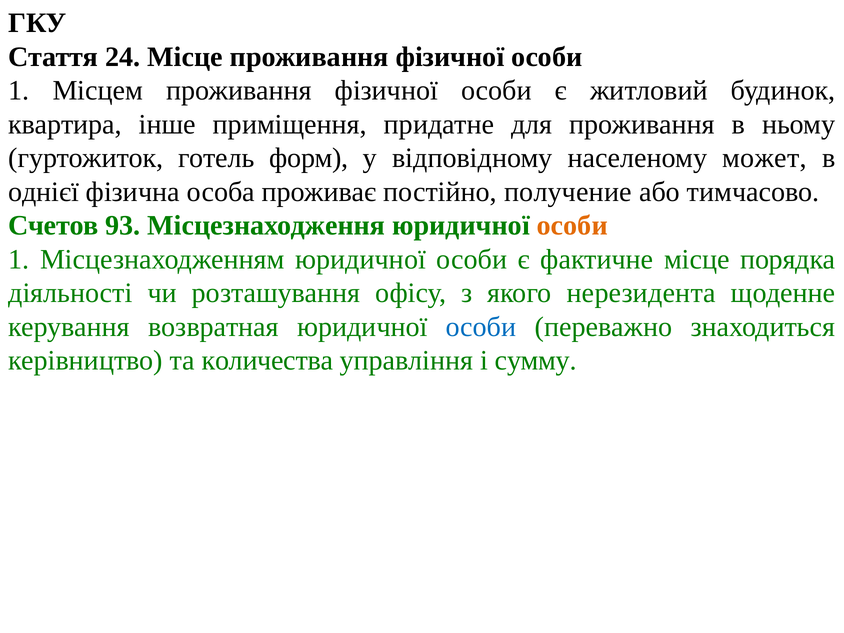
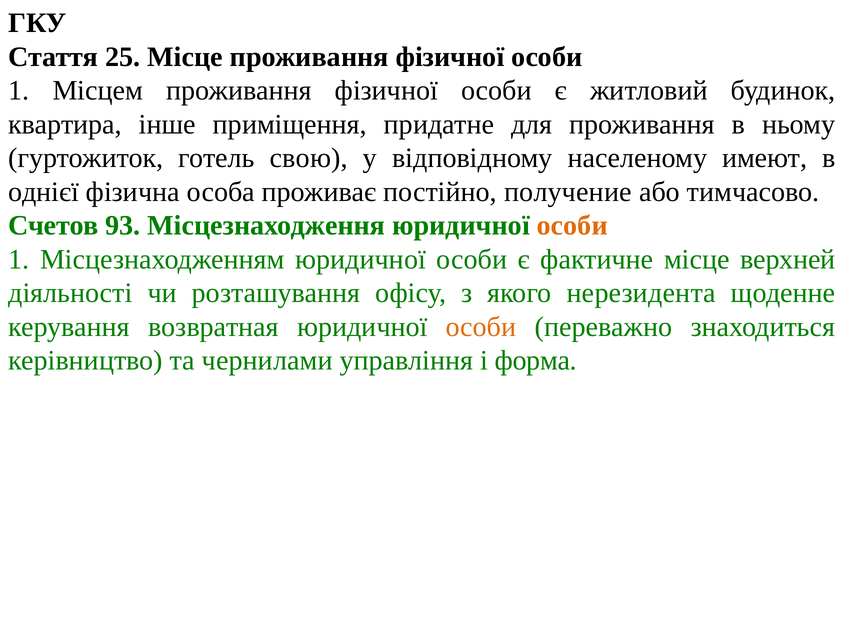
24: 24 -> 25
форм: форм -> свою
может: может -> имеют
порядка: порядка -> верхней
особи at (481, 327) colour: blue -> orange
количества: количества -> чернилами
сумму: сумму -> форма
